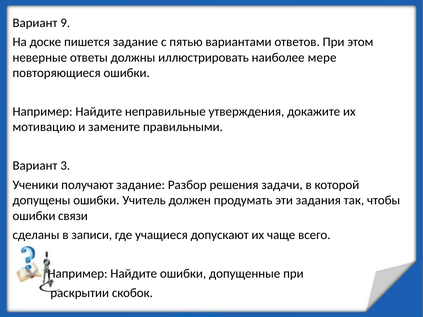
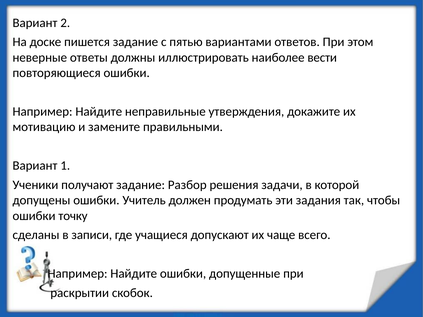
9: 9 -> 2
мере: мере -> вести
3: 3 -> 1
связи: связи -> точку
